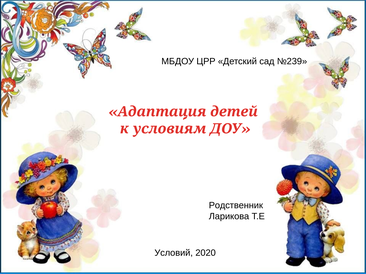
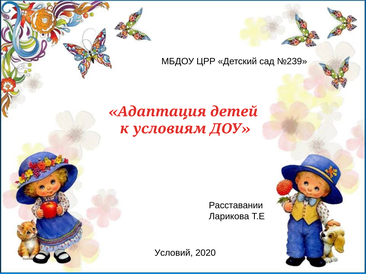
Родственник: Родственник -> Расставании
